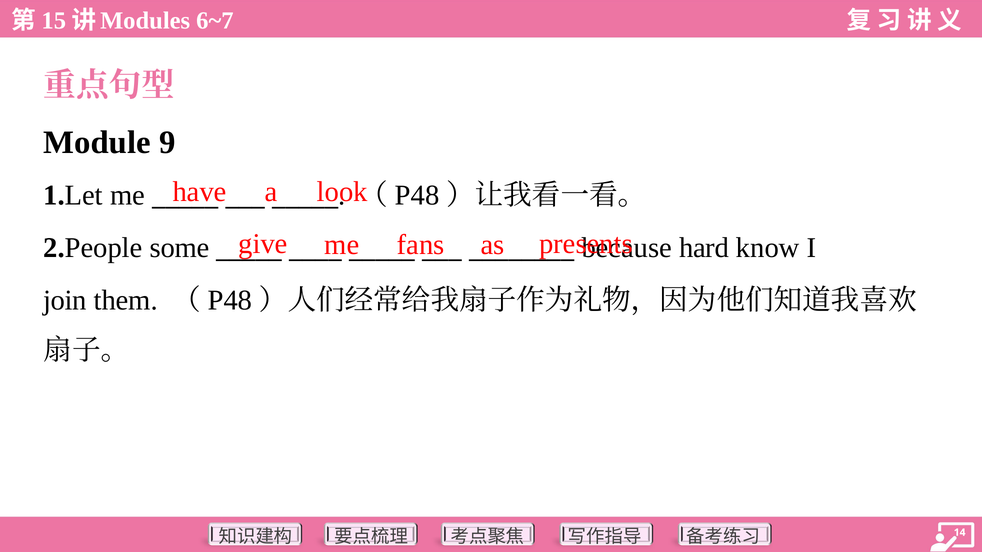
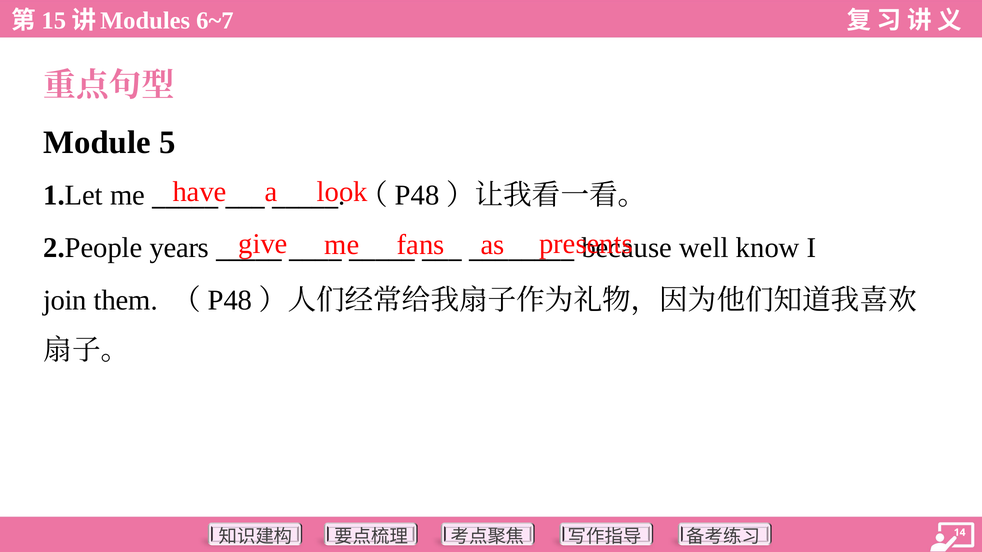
9: 9 -> 5
some: some -> years
hard: hard -> well
